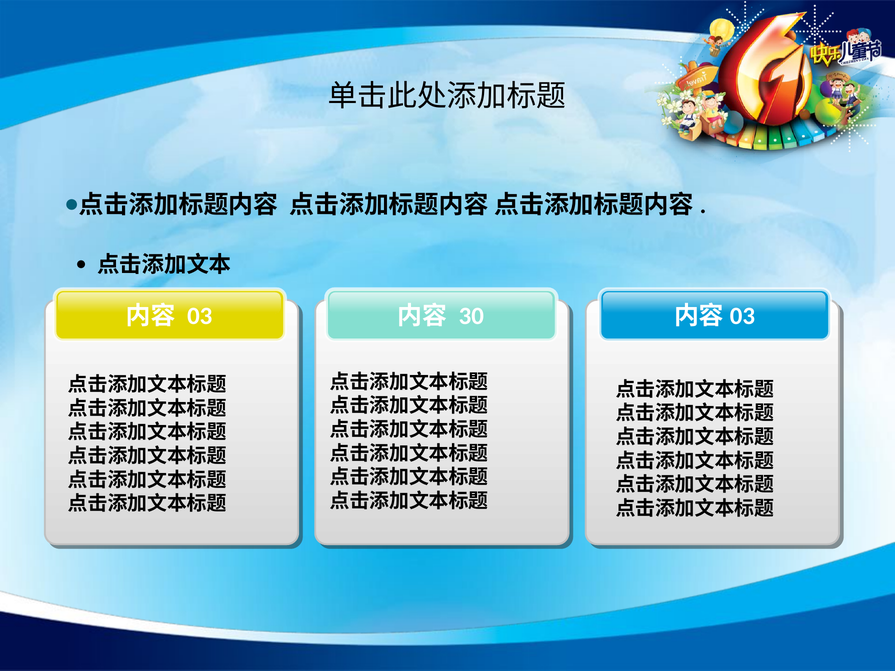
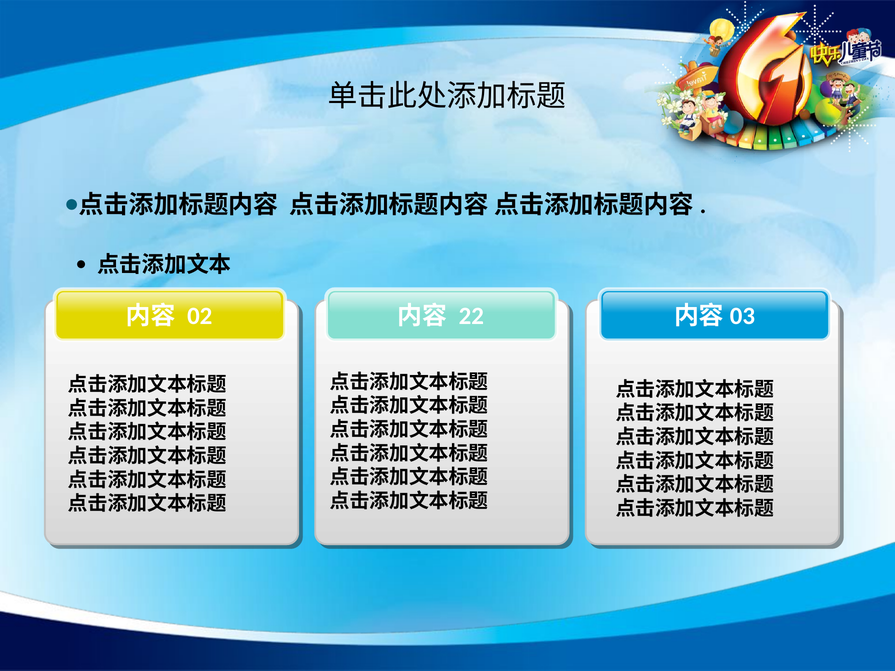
03: 03 -> 02
30: 30 -> 22
